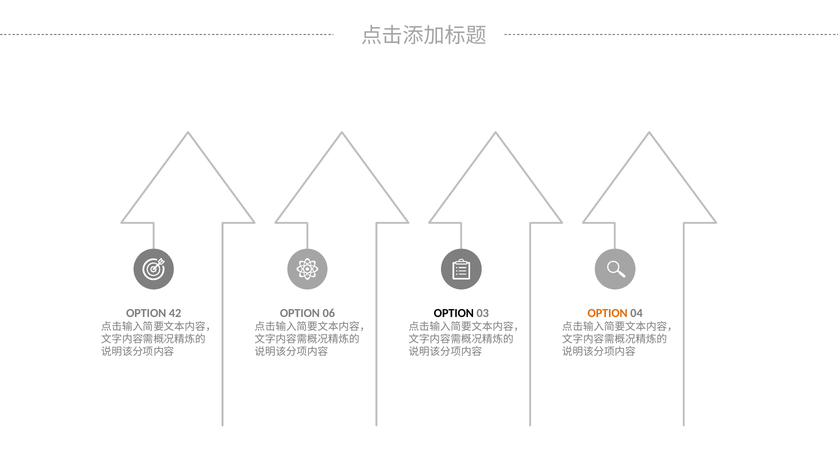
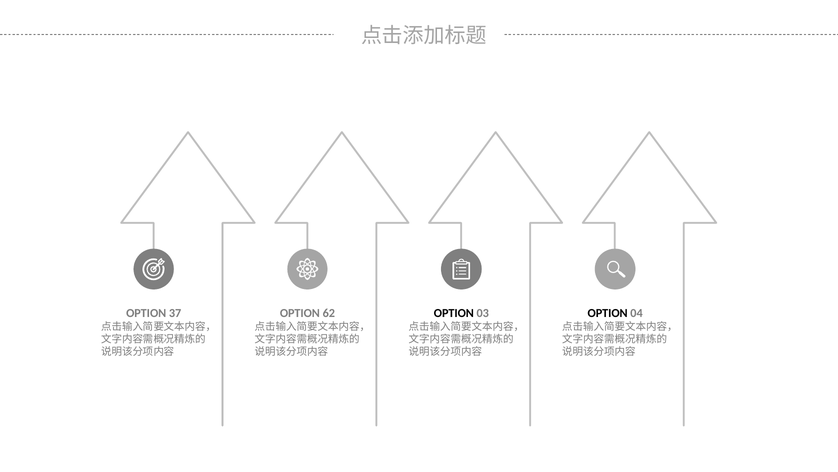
42: 42 -> 37
06: 06 -> 62
OPTION at (608, 313) colour: orange -> black
